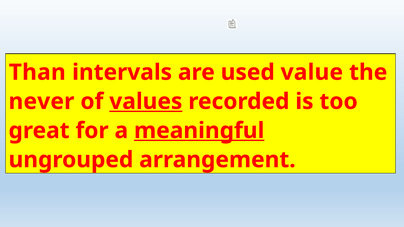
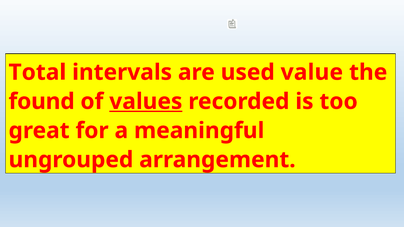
Than: Than -> Total
never: never -> found
meaningful underline: present -> none
